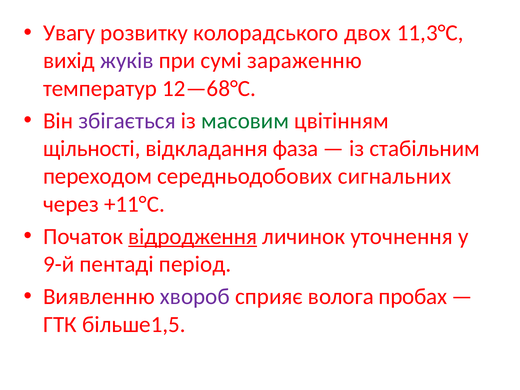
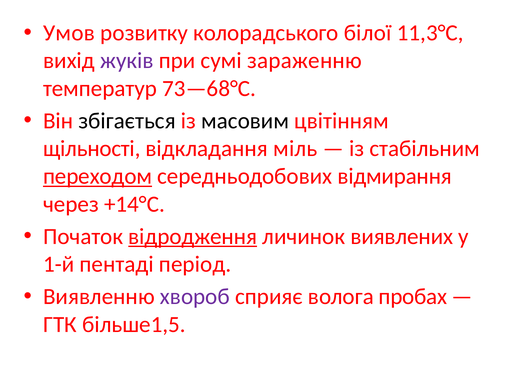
Увагу: Увагу -> Умов
двох: двох -> білої
12—68°С: 12—68°С -> 73—68°С
збігається colour: purple -> black
масовим colour: green -> black
фаза: фаза -> міль
переходом underline: none -> present
сигнальних: сигнальних -> відмирання
+11°С: +11°С -> +14°С
уточнення: уточнення -> виявлених
9-й: 9-й -> 1-й
